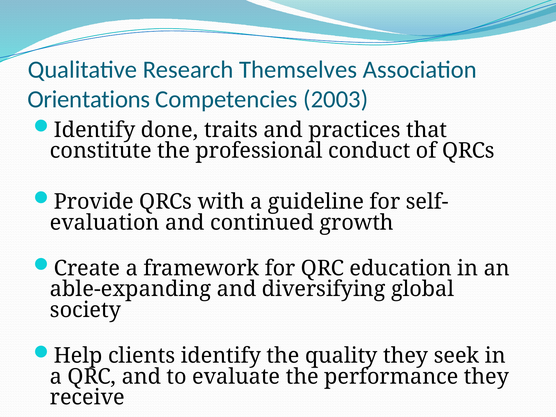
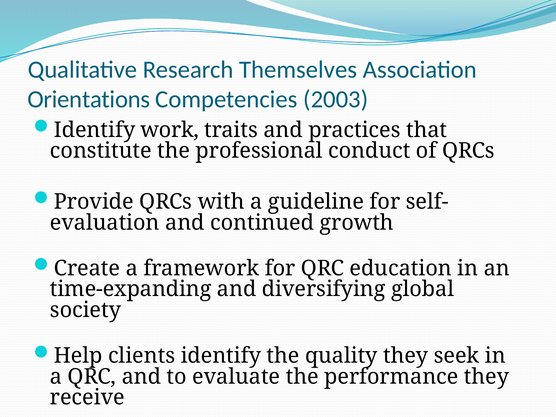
done: done -> work
able-expanding: able-expanding -> time-expanding
